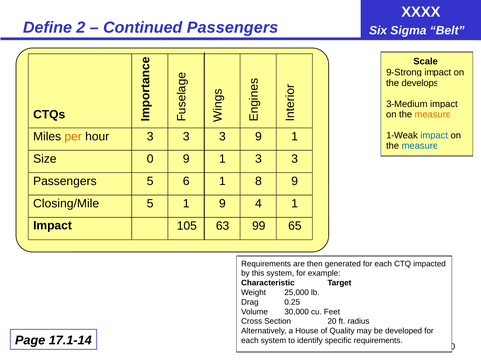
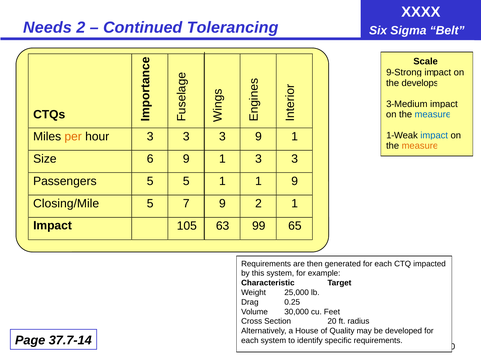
Define: Define -> Needs
Continued Passengers: Passengers -> Tolerancing
measure at (433, 115) colour: orange -> blue
measure at (420, 146) colour: blue -> orange
0: 0 -> 6
5 6: 6 -> 5
1 8: 8 -> 1
5 1: 1 -> 7
9 4: 4 -> 2
17.1-14: 17.1-14 -> 37.7-14
